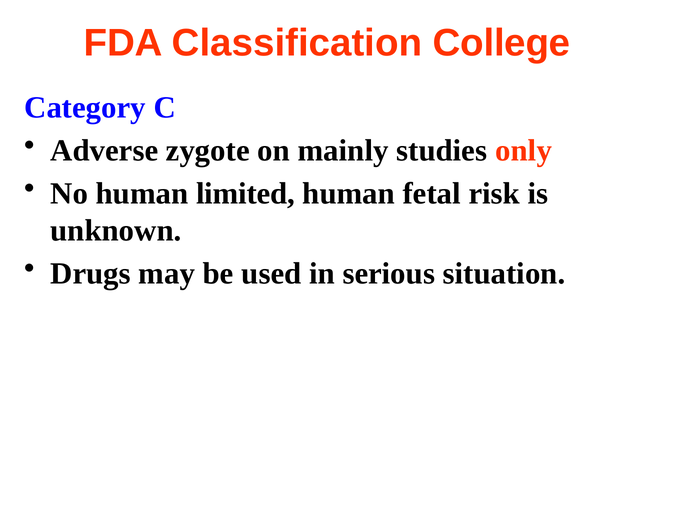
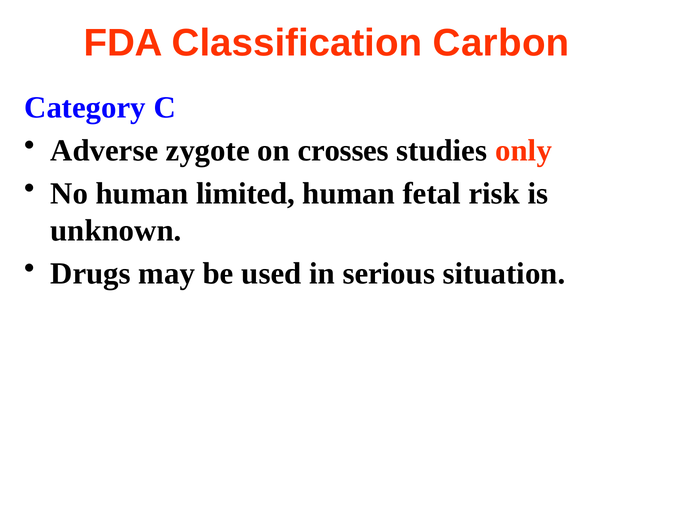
College: College -> Carbon
mainly: mainly -> crosses
